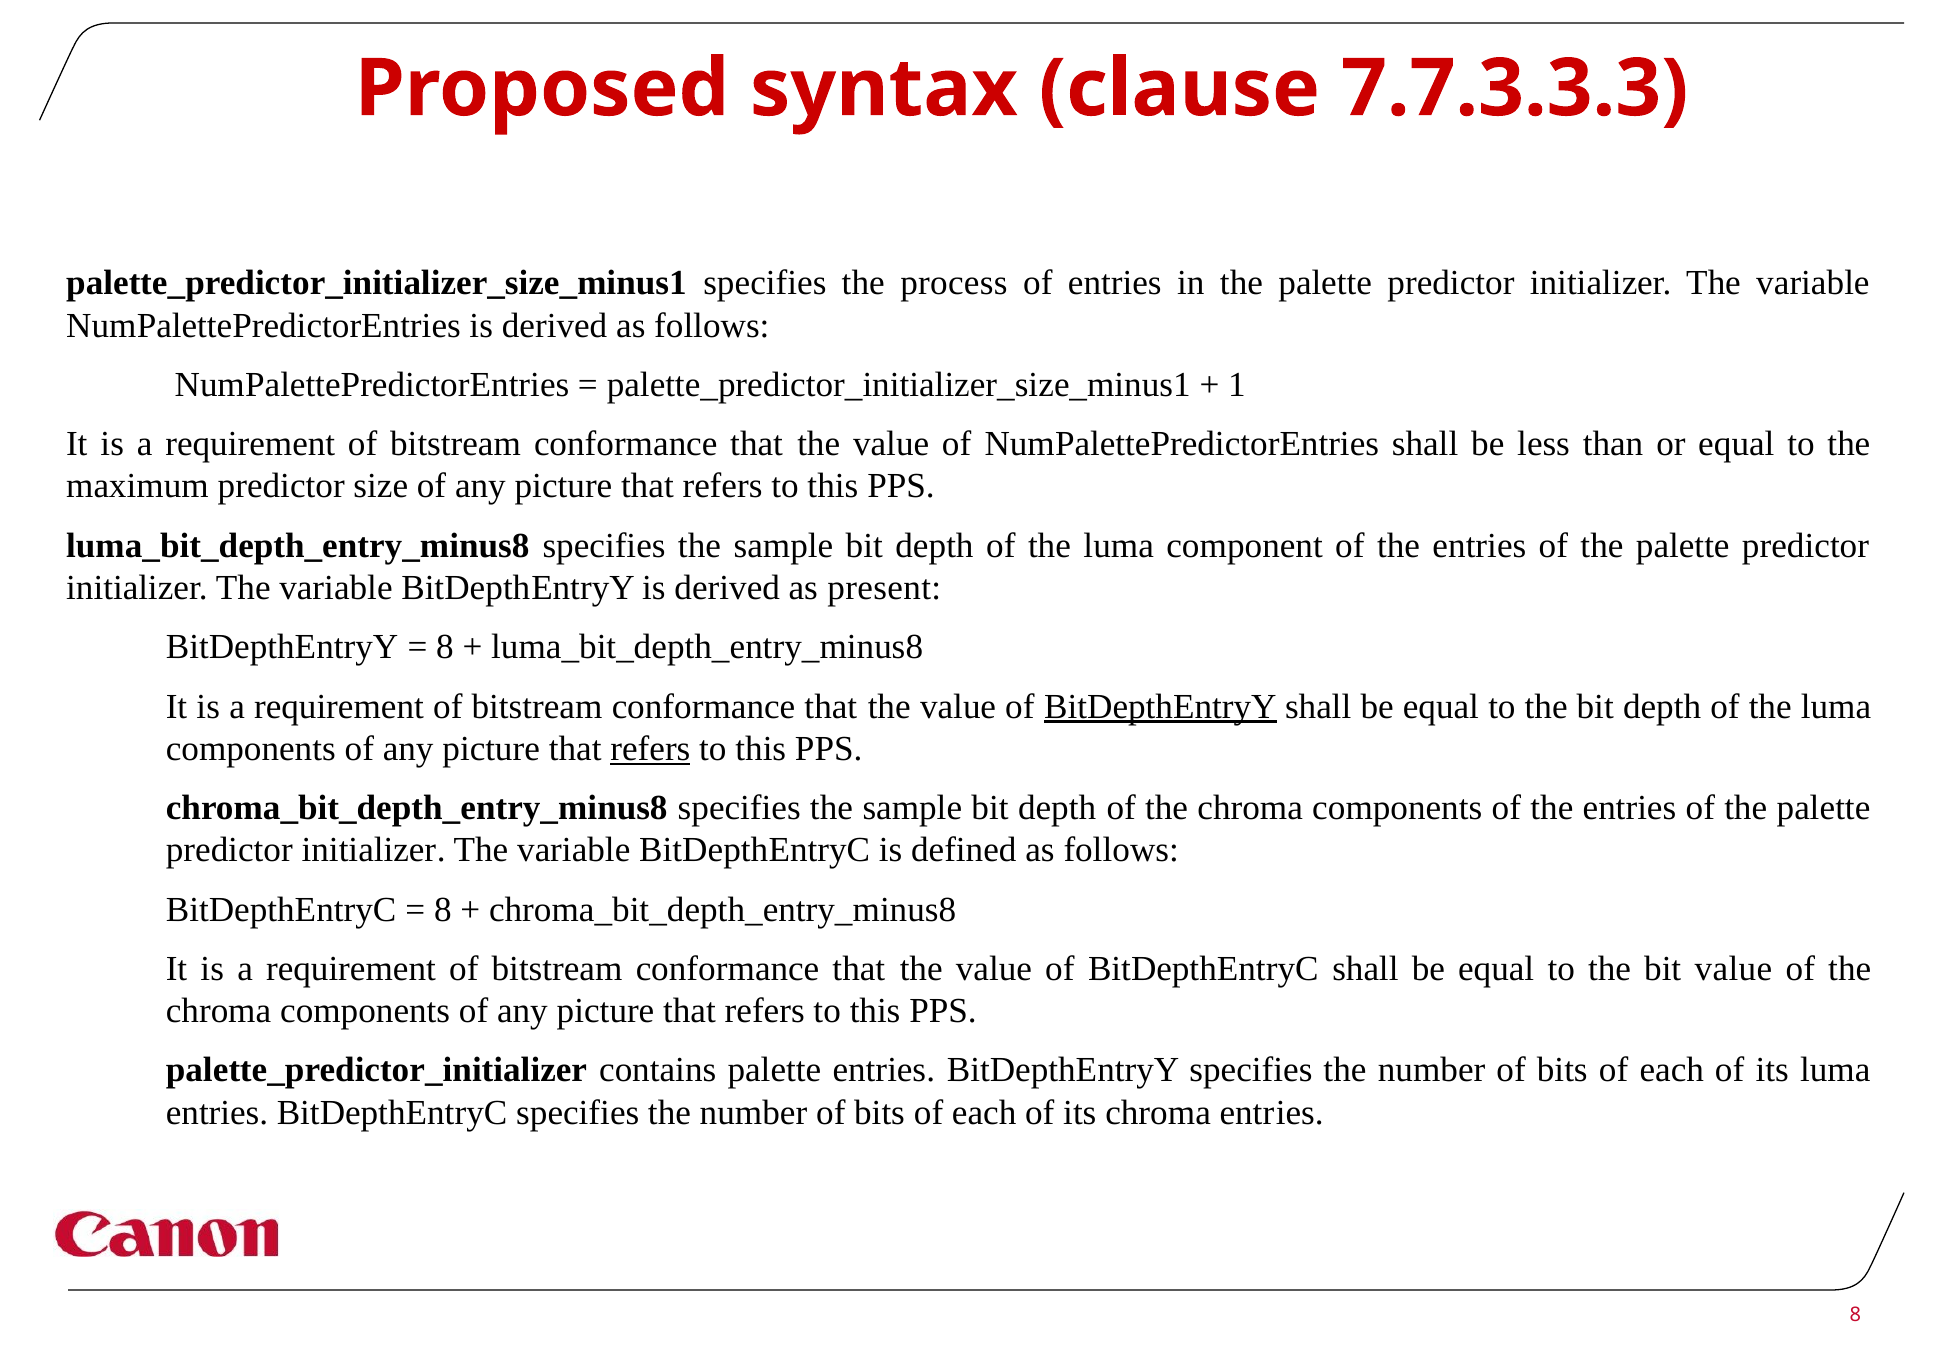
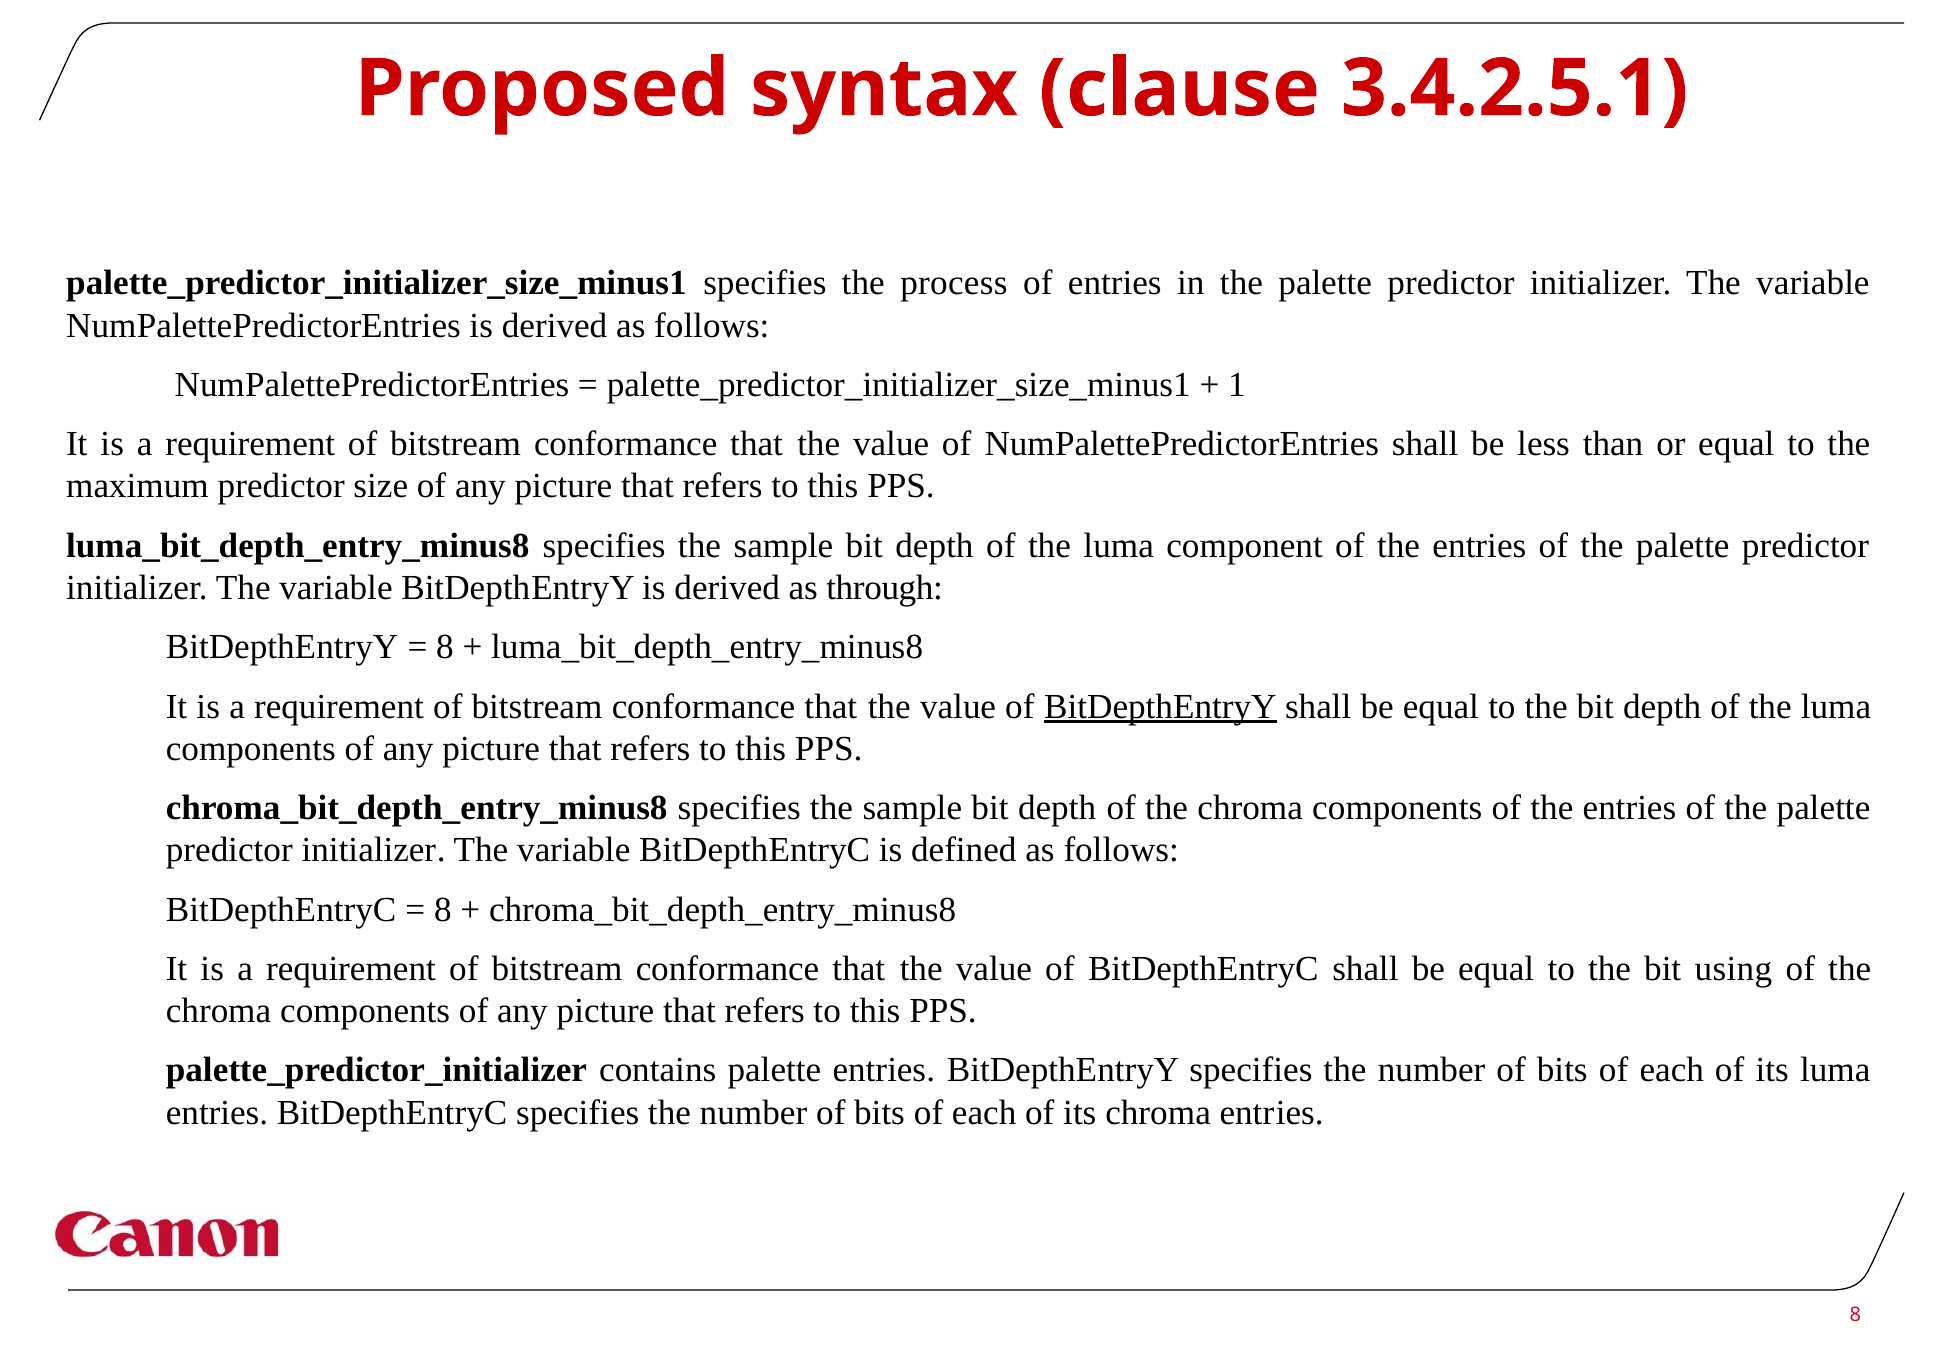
7.7.3.3.3: 7.7.3.3.3 -> 3.4.2.5.1
present: present -> through
refers at (650, 748) underline: present -> none
bit value: value -> using
